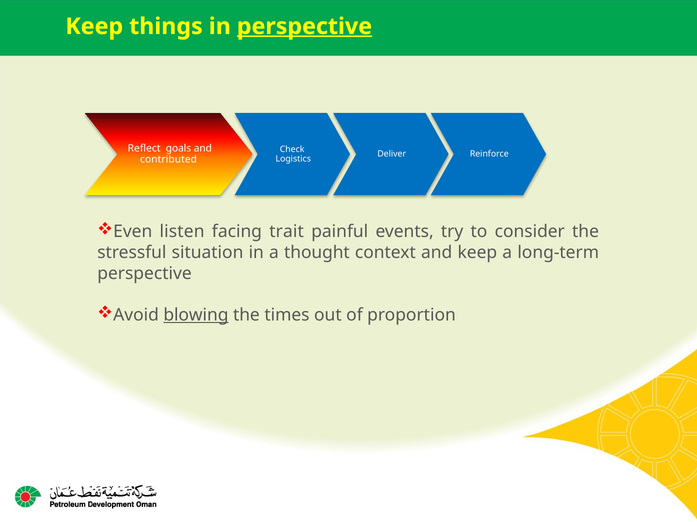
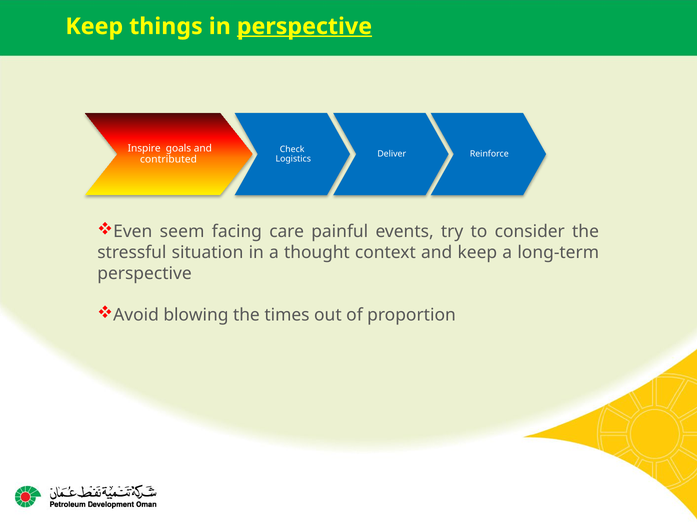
Reflect: Reflect -> Inspire
listen: listen -> seem
trait: trait -> care
blowing underline: present -> none
